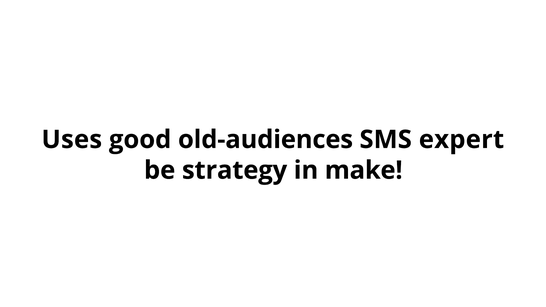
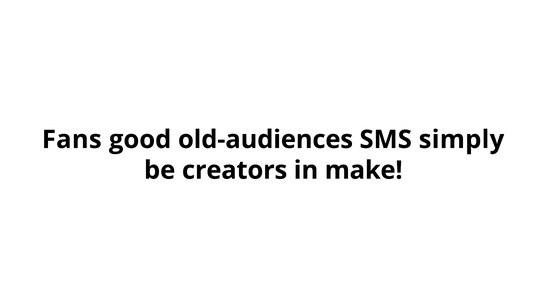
Uses: Uses -> Fans
expert: expert -> simply
strategy: strategy -> creators
